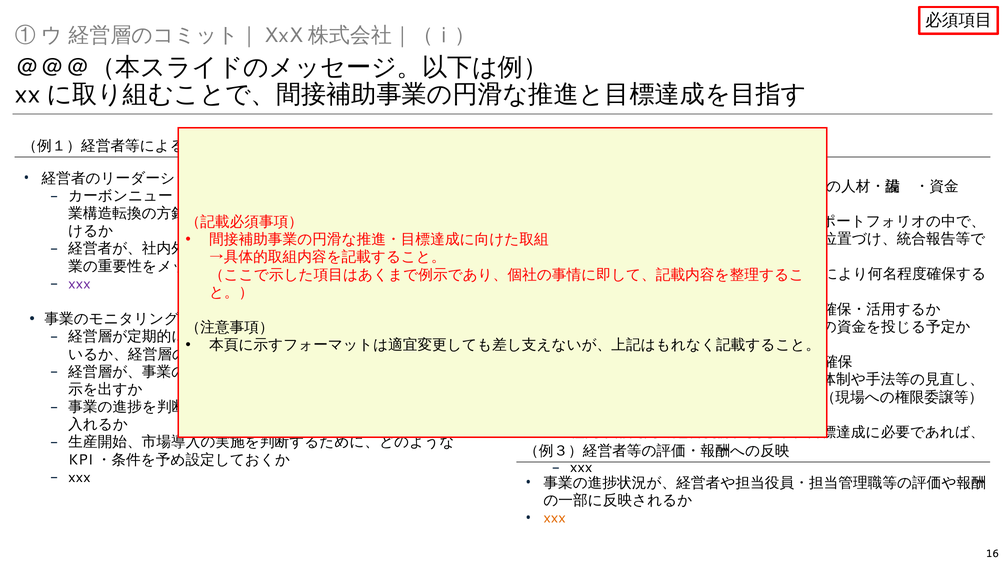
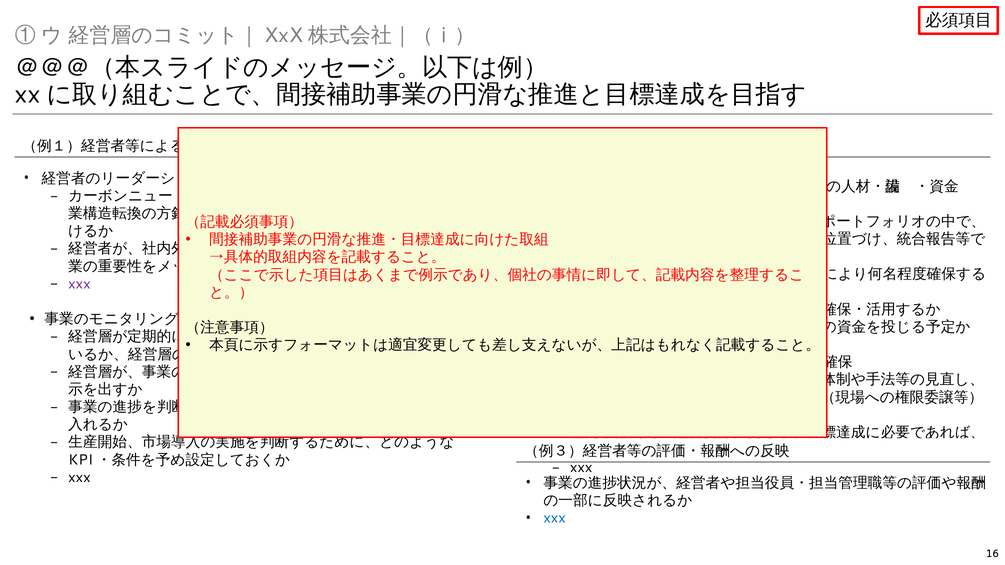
xxx at (555, 518) colour: orange -> blue
